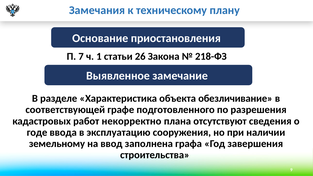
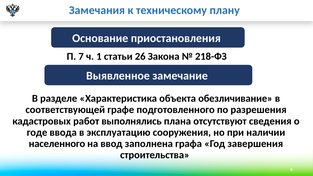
некорректно: некорректно -> выполнялись
земельному: земельному -> населенного
